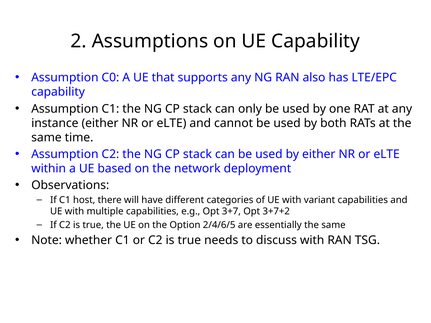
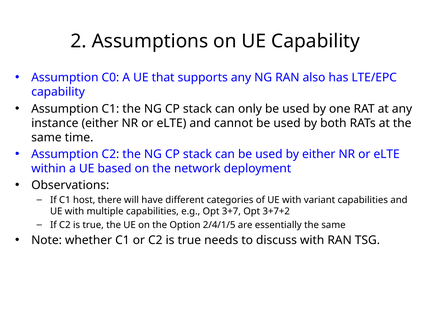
2/4/6/5: 2/4/6/5 -> 2/4/1/5
